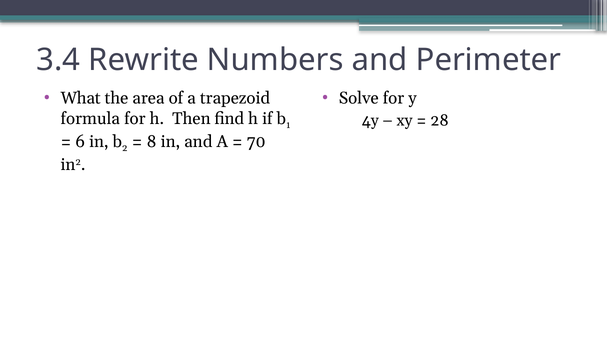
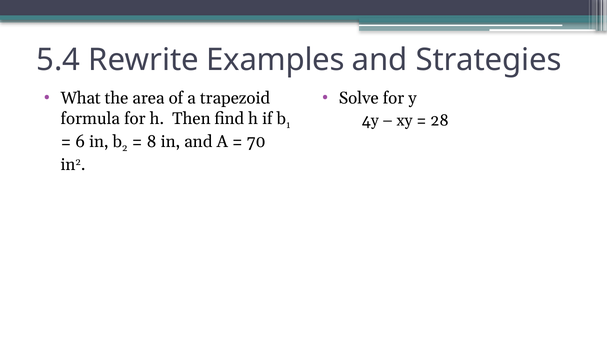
3.4: 3.4 -> 5.4
Numbers: Numbers -> Examples
Perimeter: Perimeter -> Strategies
